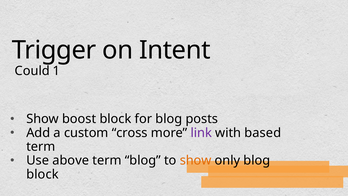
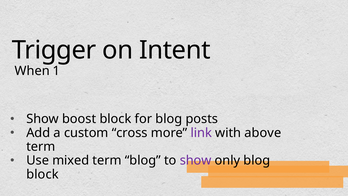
Could: Could -> When
based: based -> above
above: above -> mixed
show at (196, 160) colour: orange -> purple
